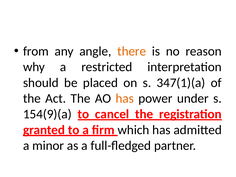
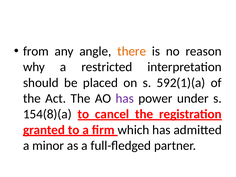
347(1)(a: 347(1)(a -> 592(1)(a
has at (125, 98) colour: orange -> purple
154(9)(a: 154(9)(a -> 154(8)(a
